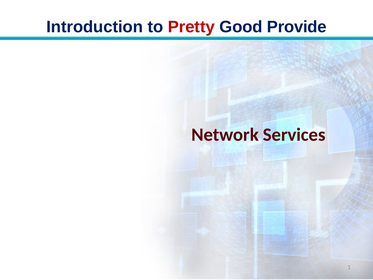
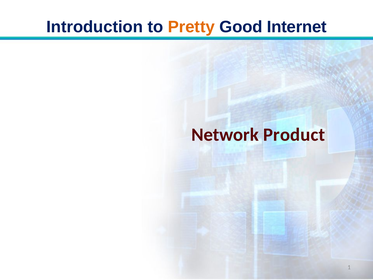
Pretty colour: red -> orange
Provide: Provide -> Internet
Services: Services -> Product
